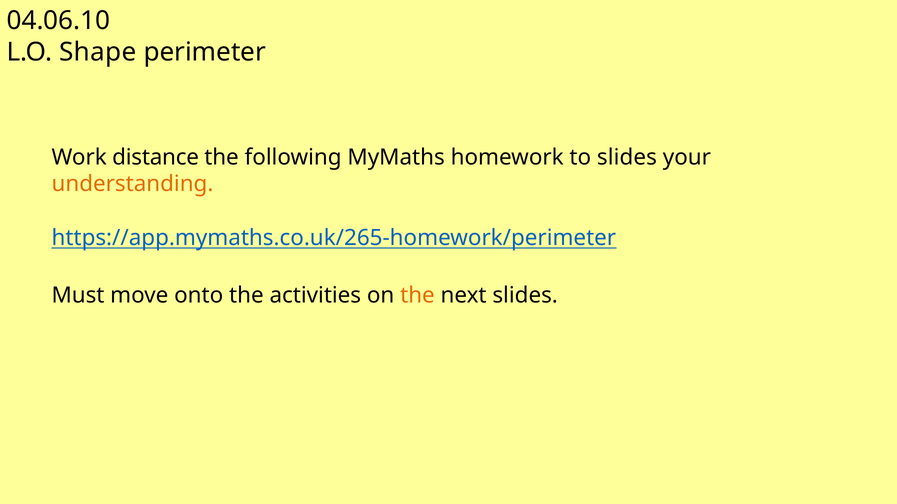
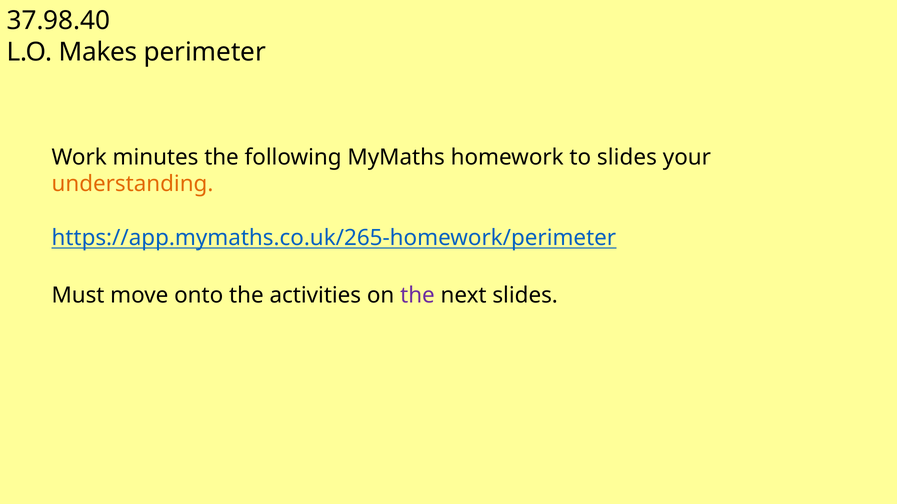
04.06.10: 04.06.10 -> 37.98.40
Shape: Shape -> Makes
distance: distance -> minutes
the at (417, 296) colour: orange -> purple
